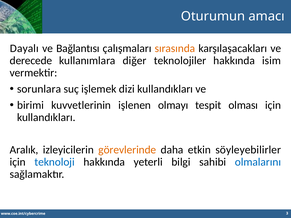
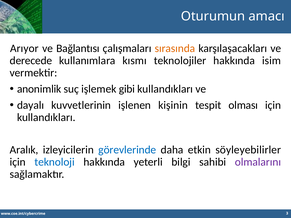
Dayalı: Dayalı -> Arıyor
diğer: diğer -> kısmı
sorunlara: sorunlara -> anonimlik
dizi: dizi -> gibi
birimi: birimi -> dayalı
olmayı: olmayı -> kişinin
görevlerinde colour: orange -> blue
olmalarını colour: blue -> purple
